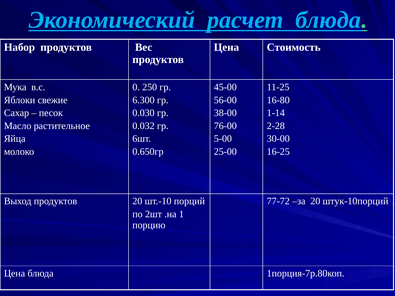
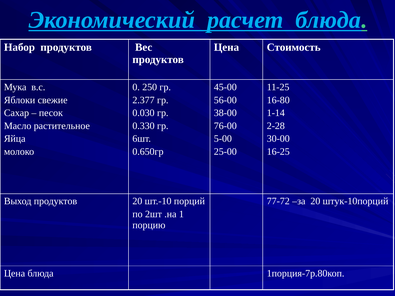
6.300: 6.300 -> 2.377
0.032: 0.032 -> 0.330
